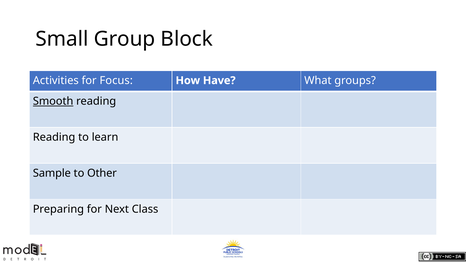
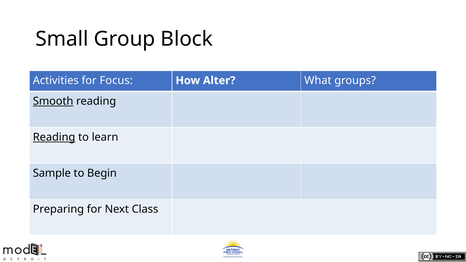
Have: Have -> Alter
Reading at (54, 137) underline: none -> present
Other: Other -> Begin
